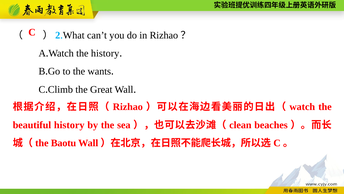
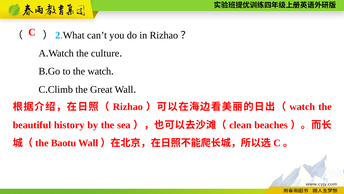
the history: history -> culture
the wants: wants -> watch
